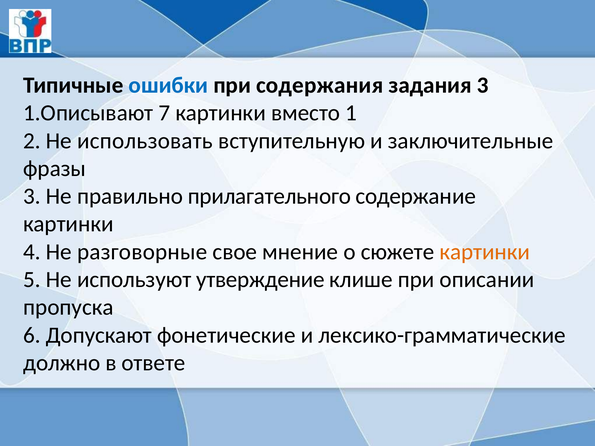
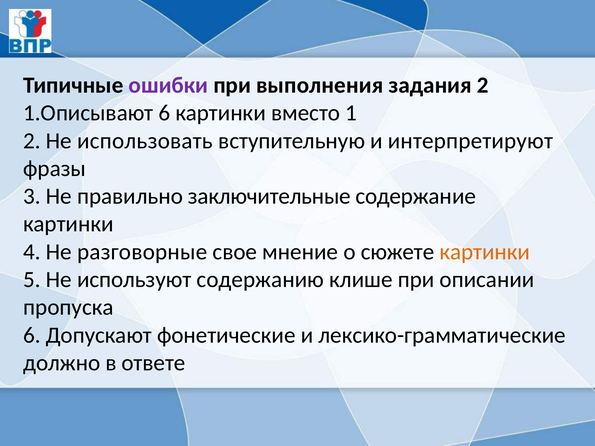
ошибки colour: blue -> purple
содержания: содержания -> выполнения
задания 3: 3 -> 2
1.Описывают 7: 7 -> 6
заключительные: заключительные -> интерпретируют
прилагательного: прилагательного -> заключительные
утверждение: утверждение -> содержанию
